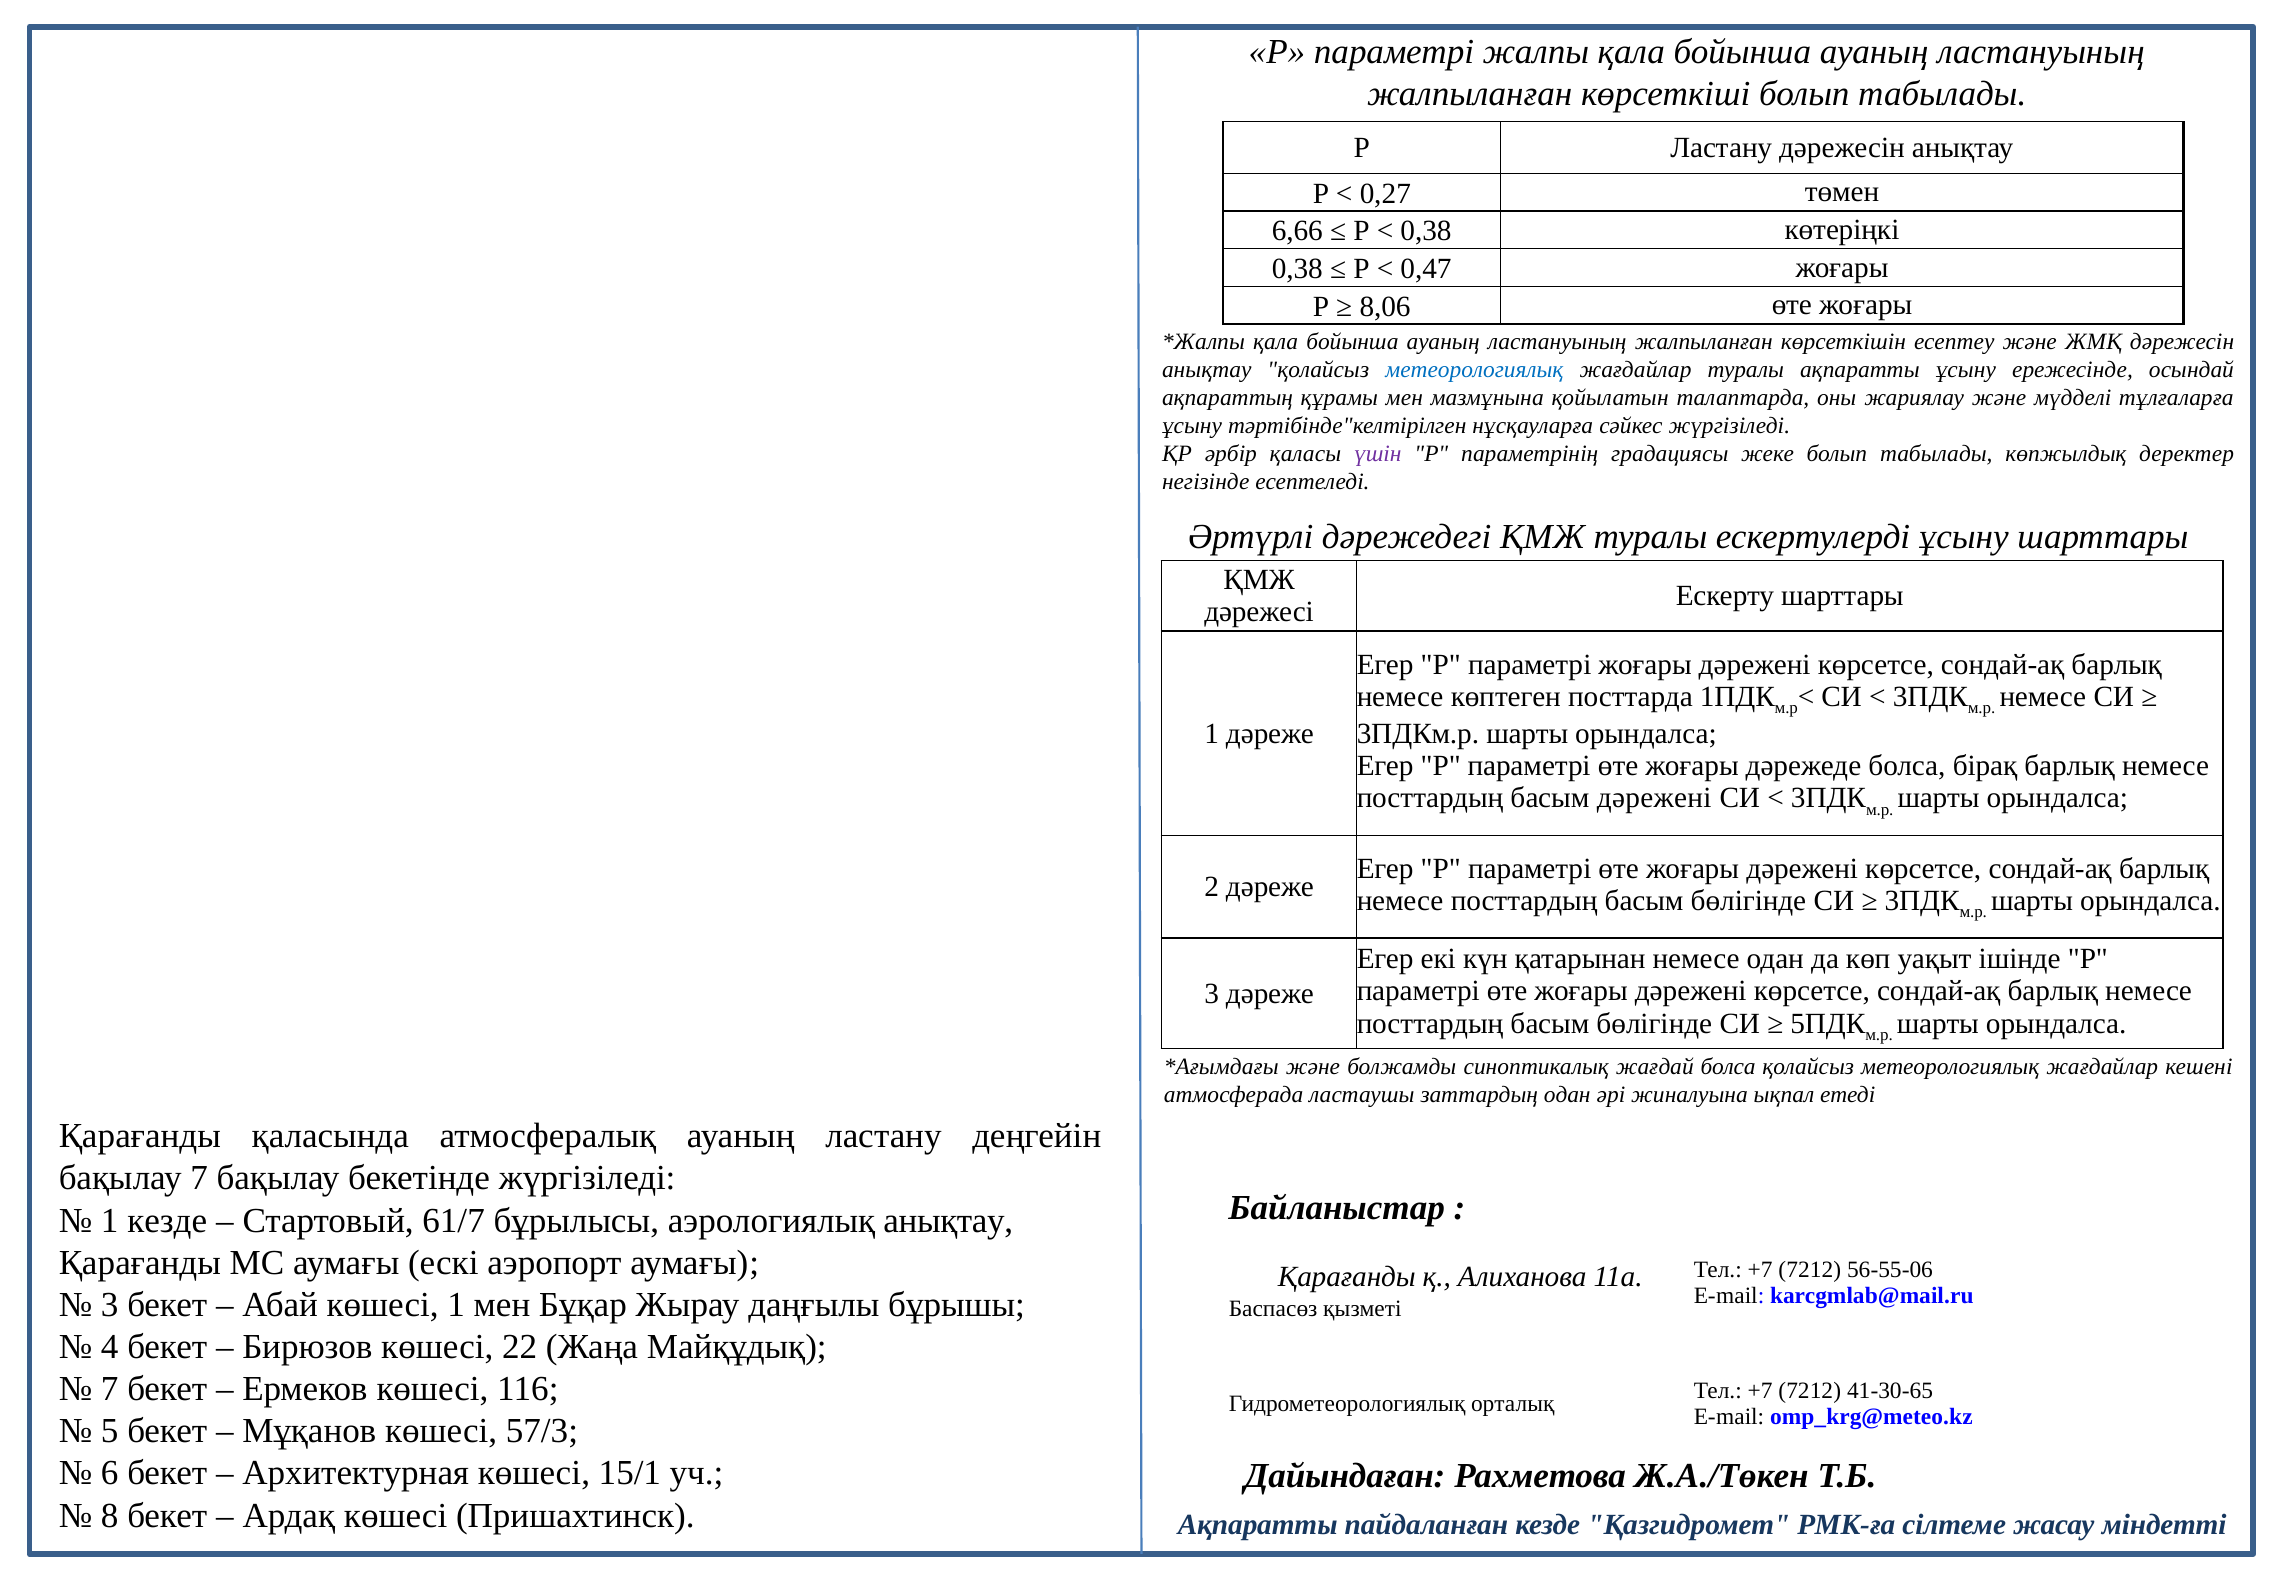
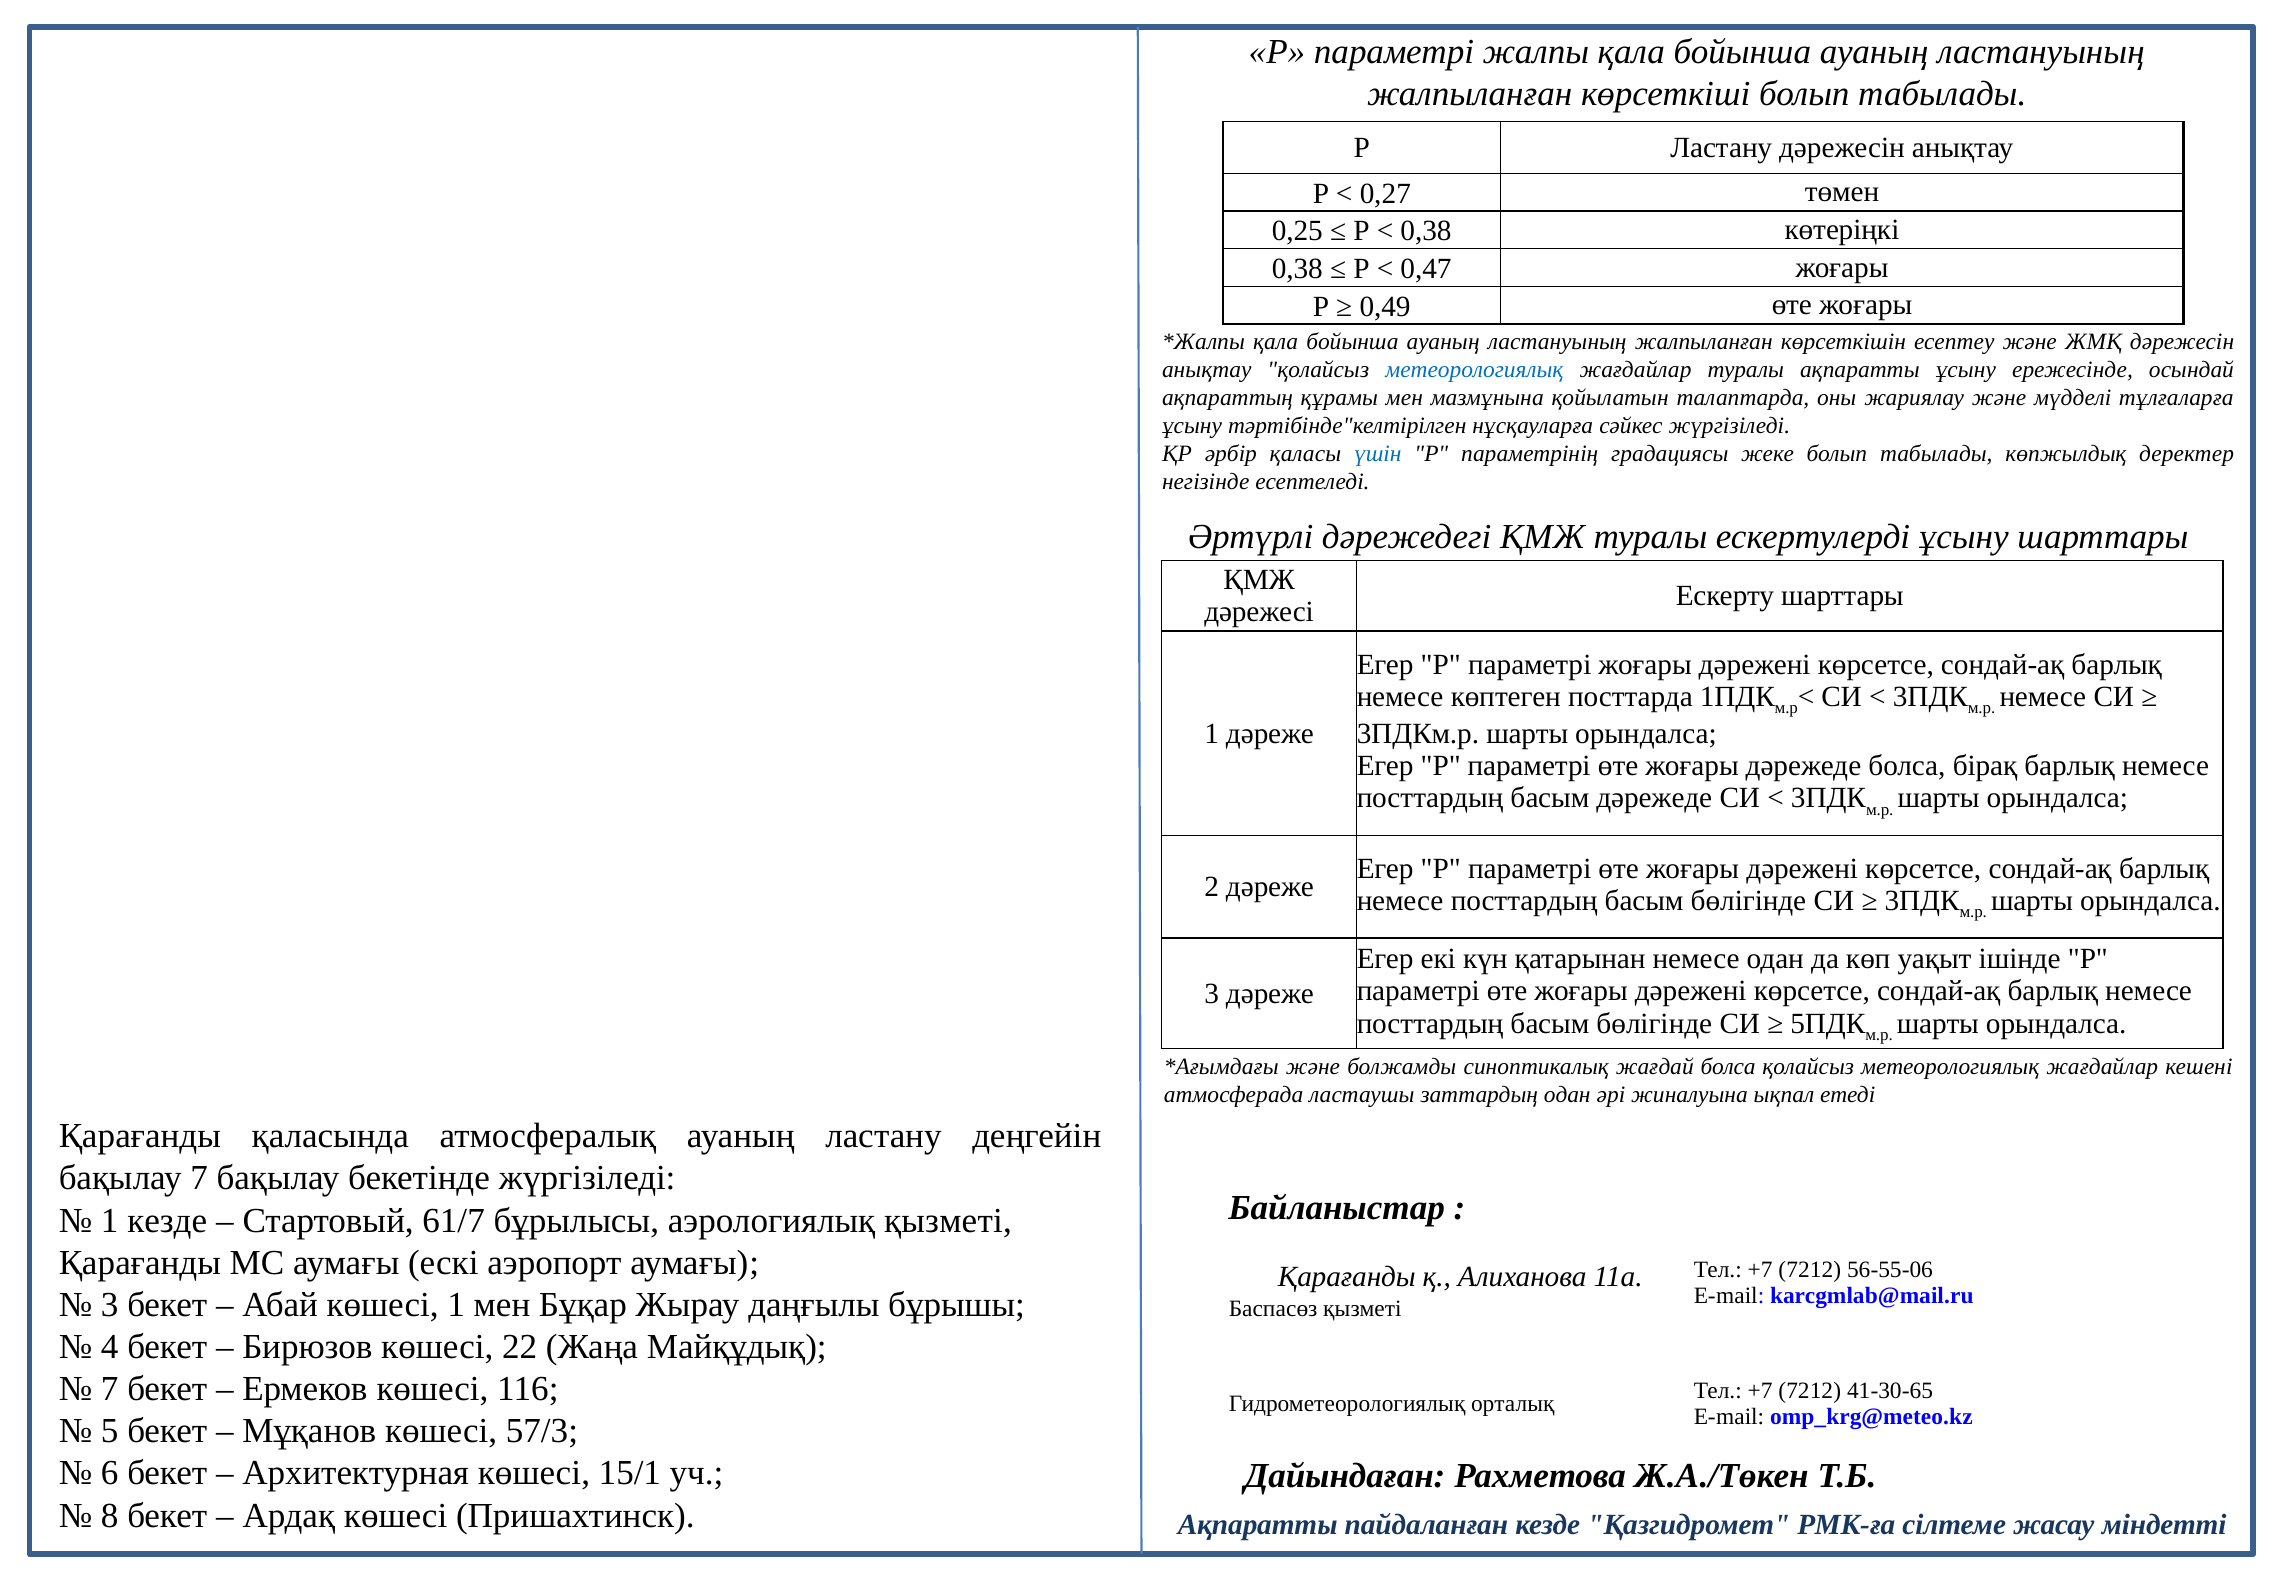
6,66: 6,66 -> 0,25
8,06: 8,06 -> 0,49
үшін colour: purple -> blue
басым дәрежені: дәрежені -> дәрежеде
аэрологиялық анықтау: анықтау -> қызметі
